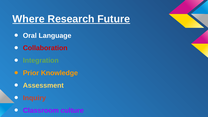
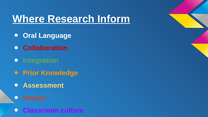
Future: Future -> Inform
